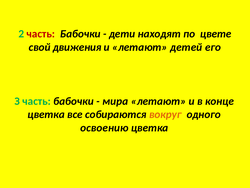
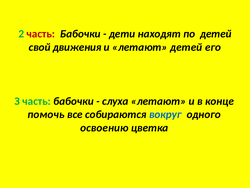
по цвете: цвете -> детей
мира: мира -> слуха
цветка at (46, 114): цветка -> помочь
вокруг colour: orange -> blue
